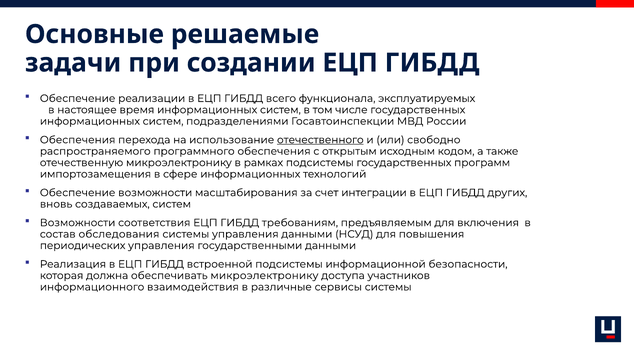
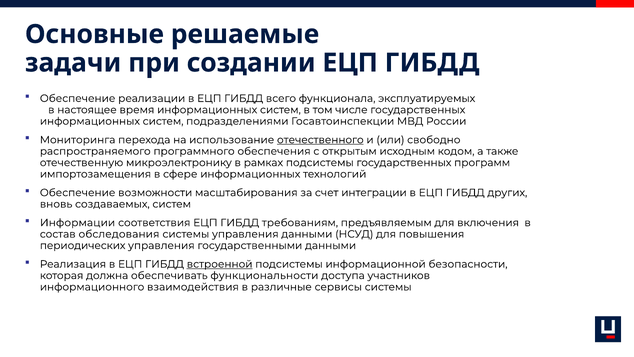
Обеспечения at (78, 140): Обеспечения -> Мониторинга
Возможности at (78, 222): Возможности -> Информации
встроенной underline: none -> present
обеспечивать микроэлектронику: микроэлектронику -> функциональности
